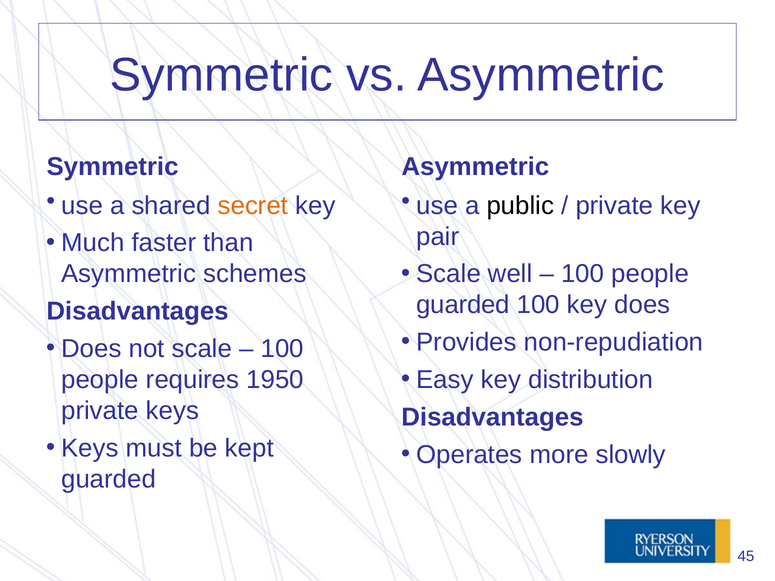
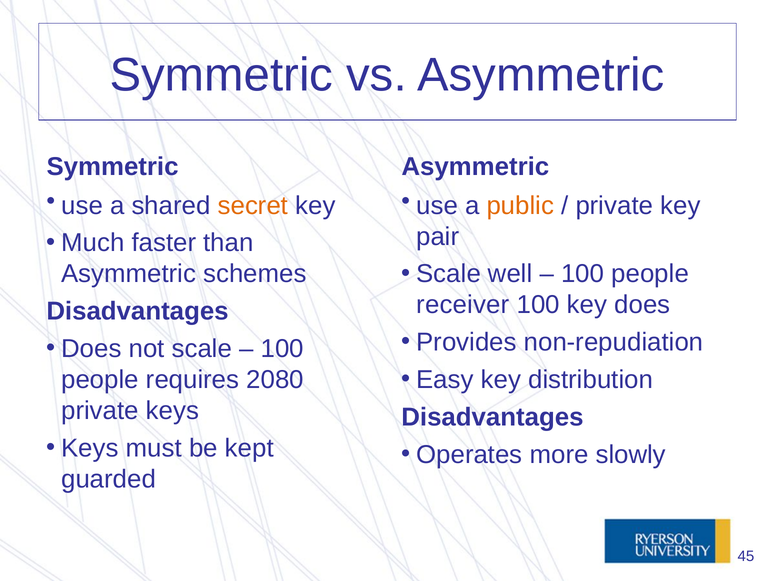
public colour: black -> orange
guarded at (463, 305): guarded -> receiver
1950: 1950 -> 2080
